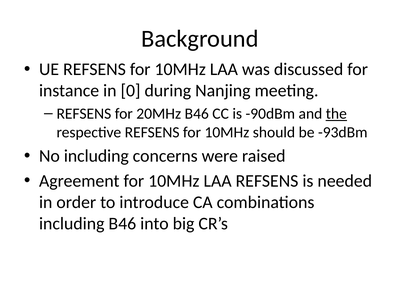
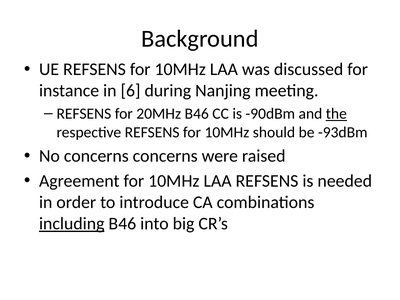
0: 0 -> 6
No including: including -> concerns
including at (72, 224) underline: none -> present
